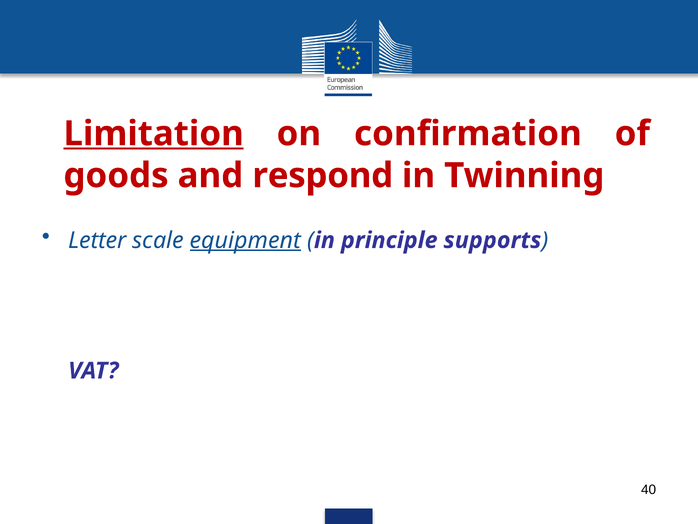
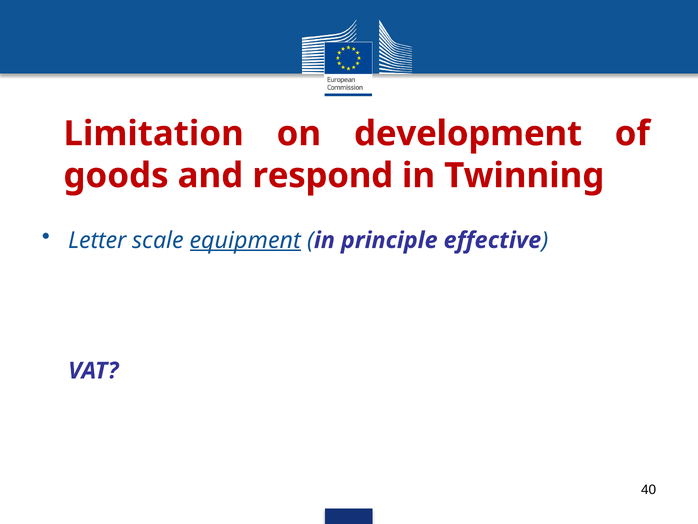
Limitation underline: present -> none
confirmation: confirmation -> development
supports: supports -> effective
